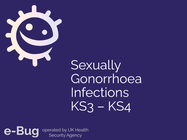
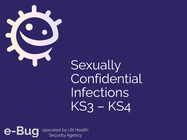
Gonorrhoea: Gonorrhoea -> Confidential
